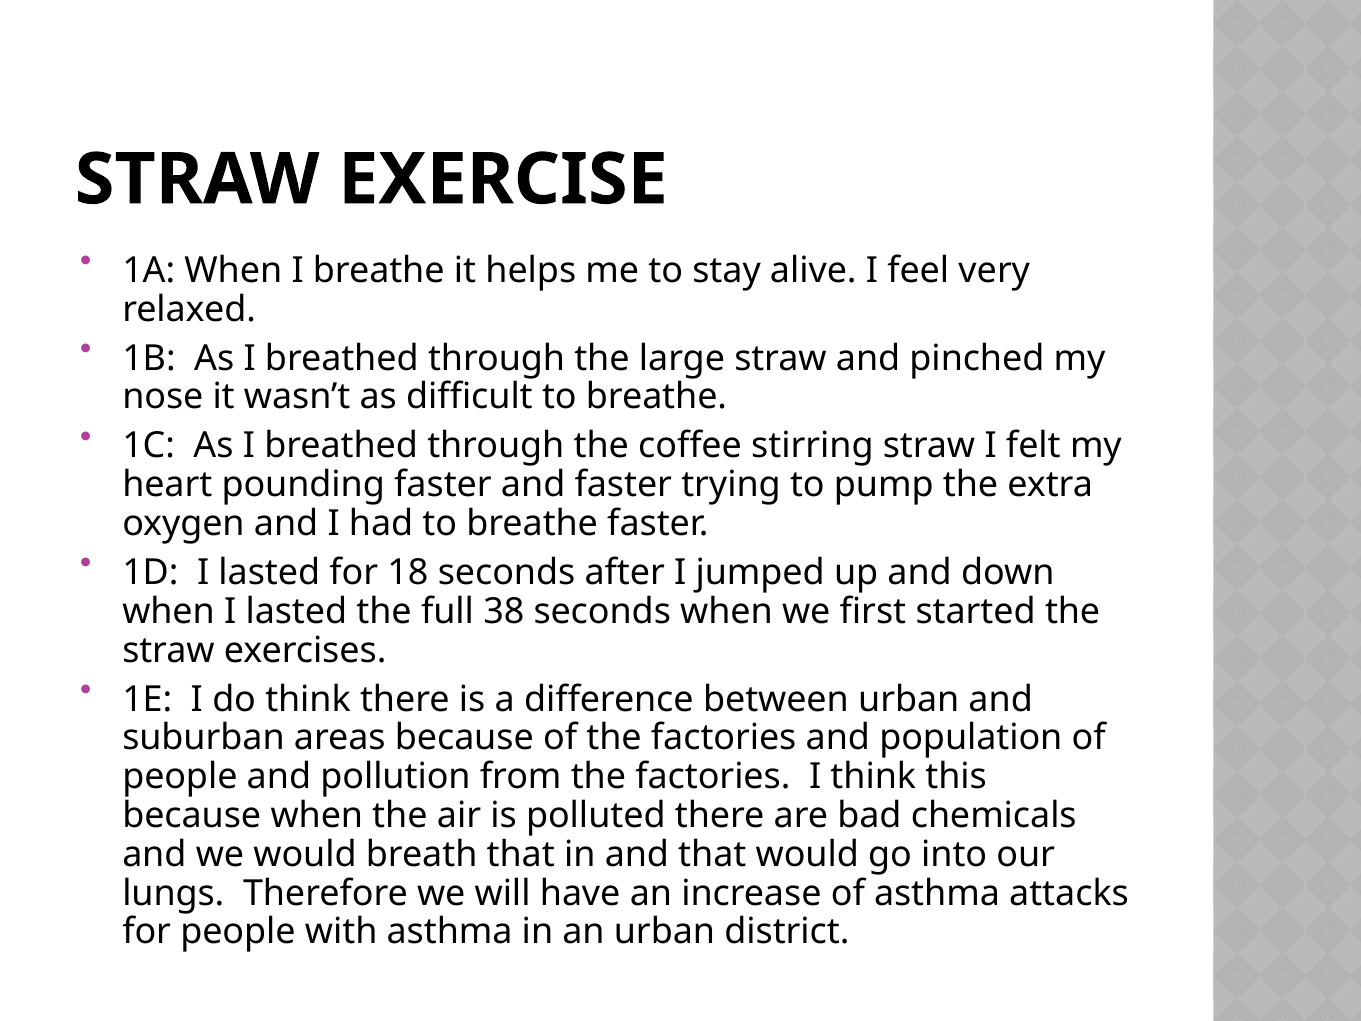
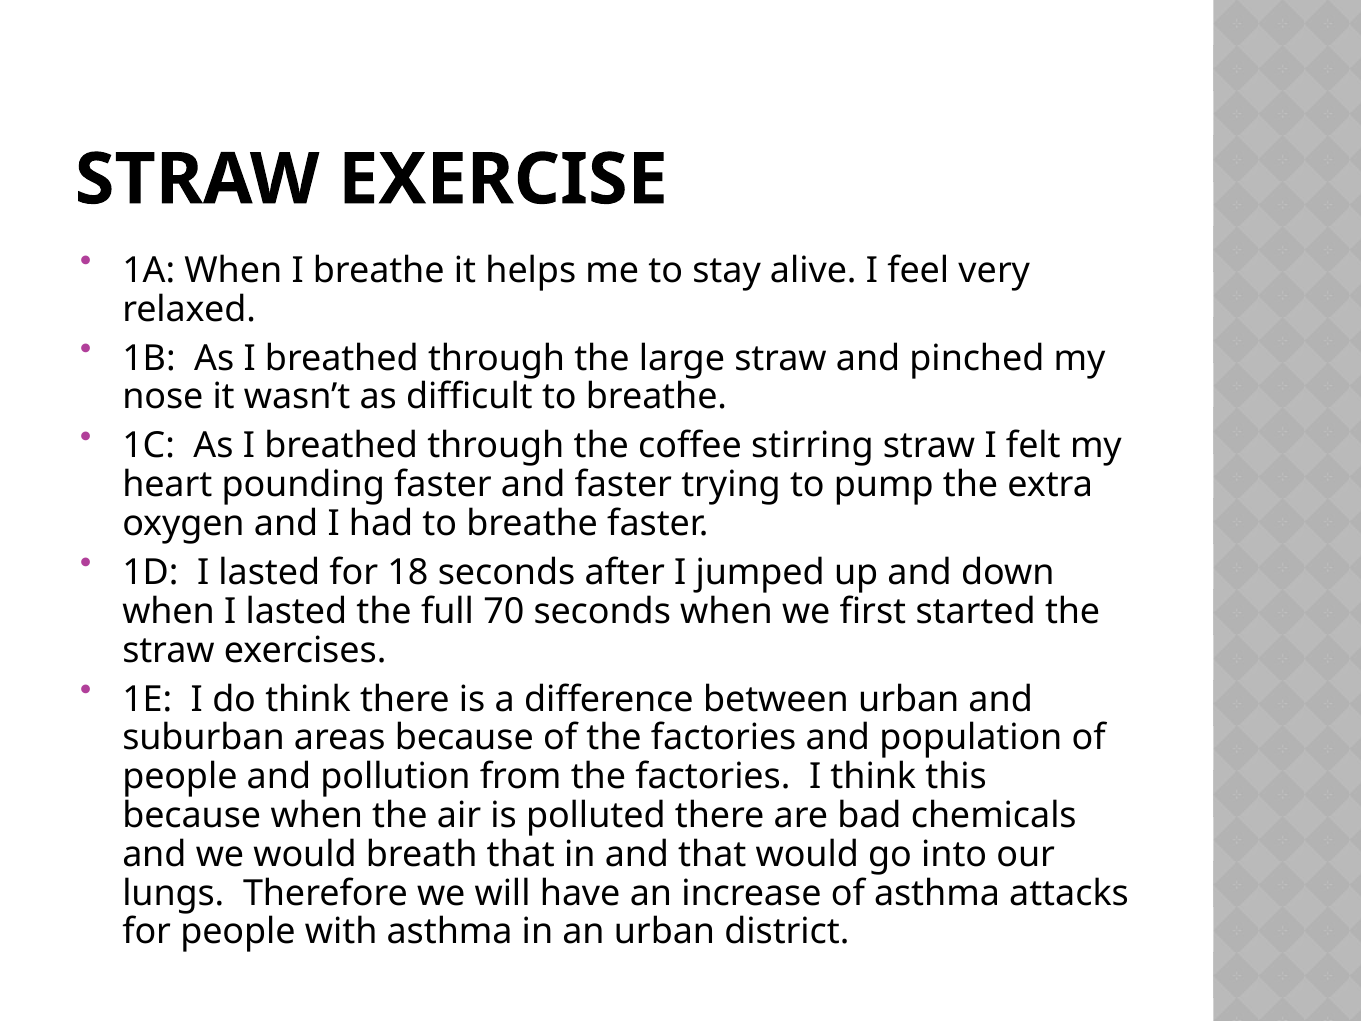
38: 38 -> 70
